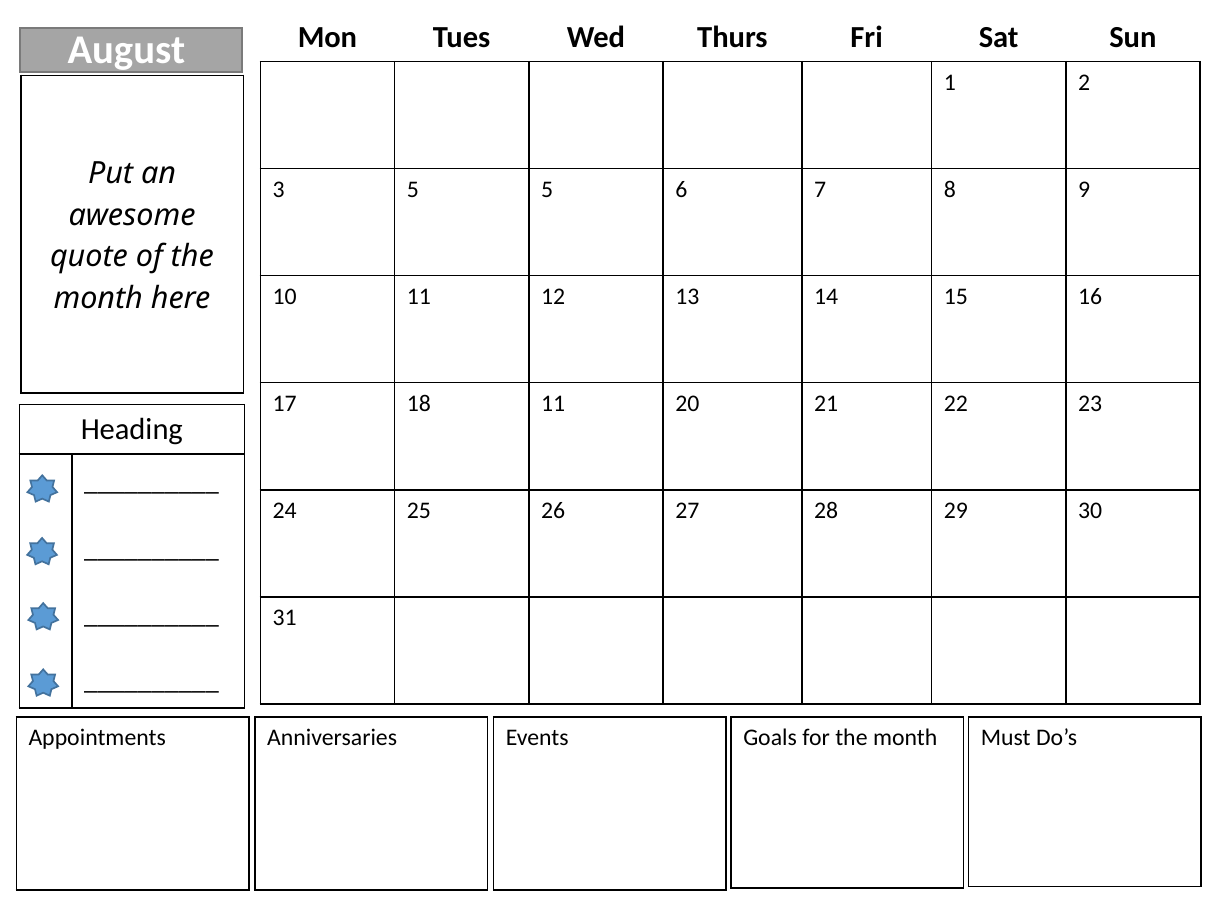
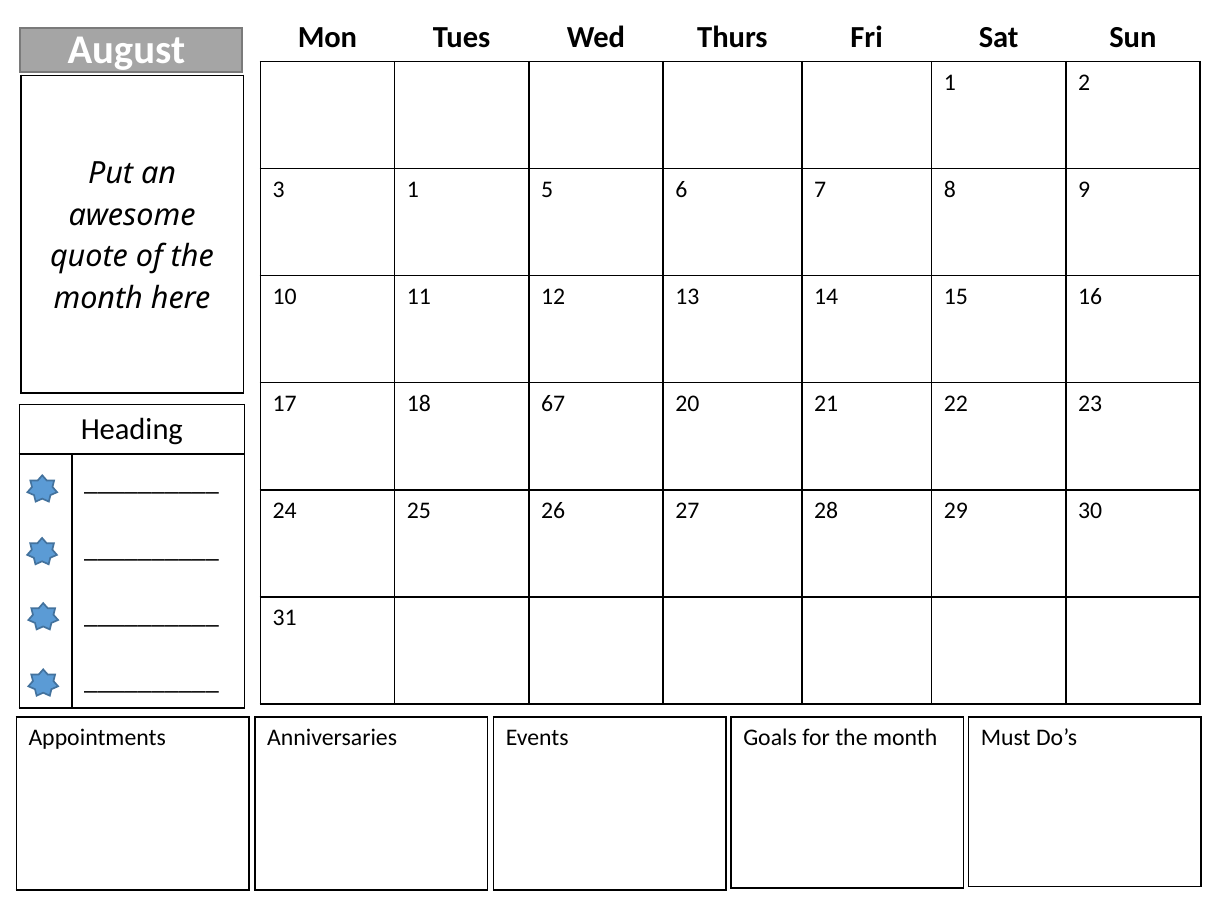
3 5: 5 -> 1
18 11: 11 -> 67
